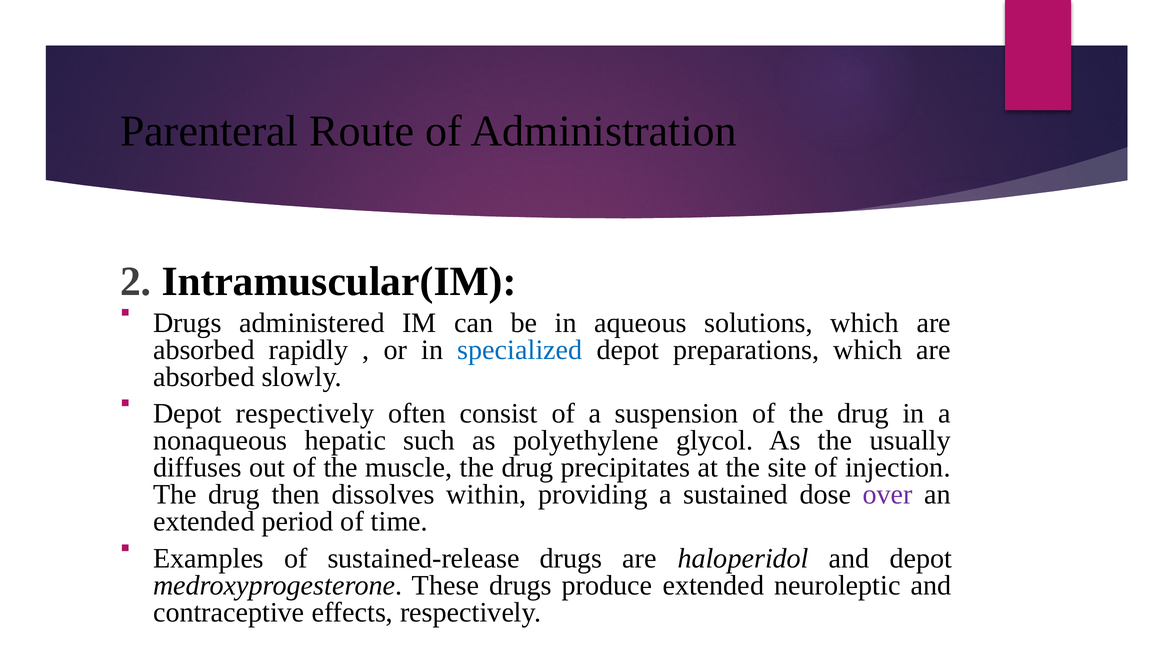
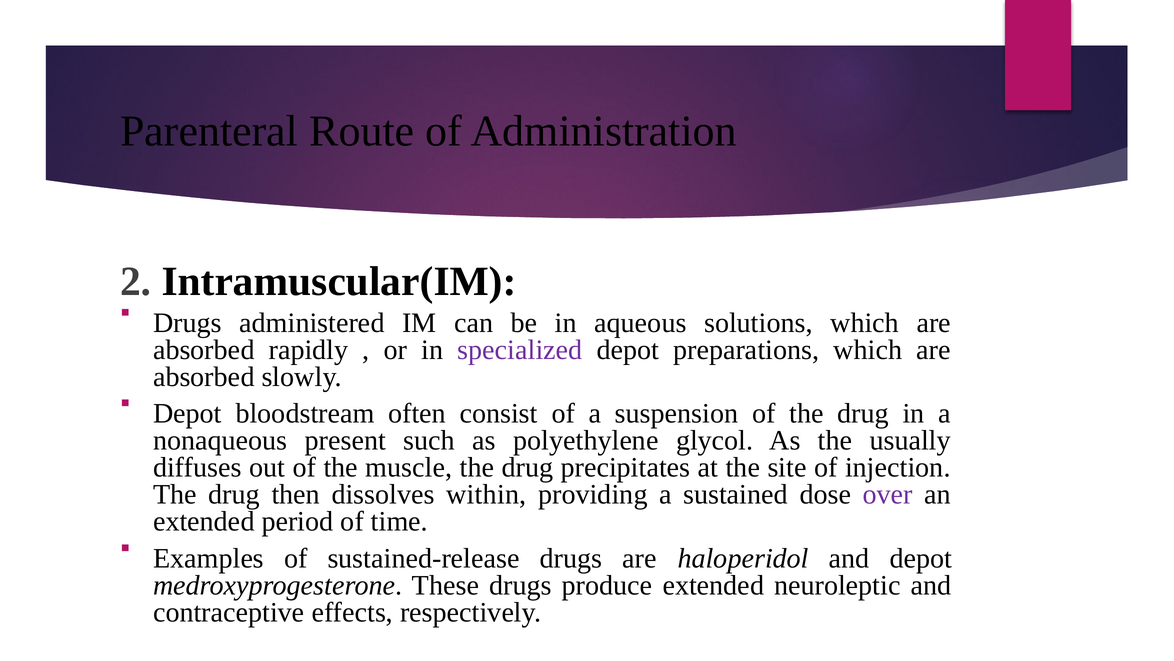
specialized colour: blue -> purple
Depot respectively: respectively -> bloodstream
hepatic: hepatic -> present
